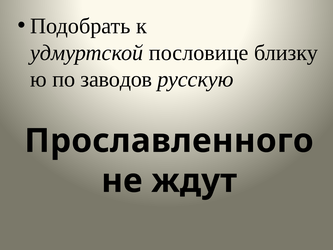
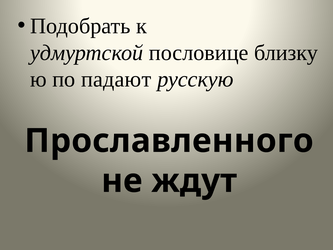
заводов: заводов -> падают
